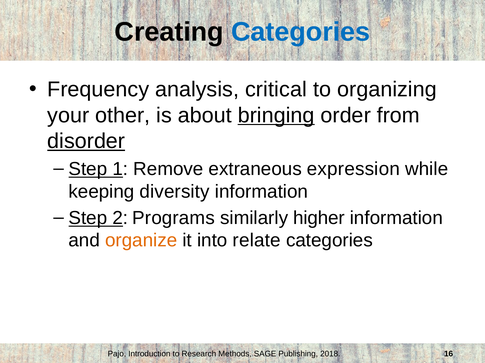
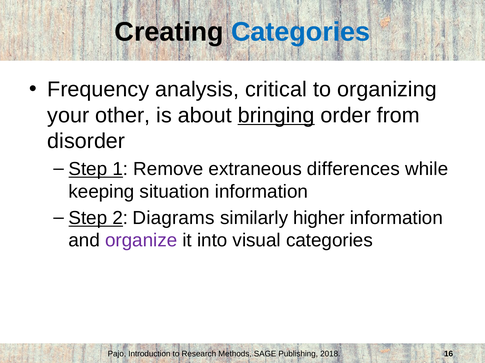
disorder underline: present -> none
expression: expression -> differences
diversity: diversity -> situation
Programs: Programs -> Diagrams
organize colour: orange -> purple
relate: relate -> visual
